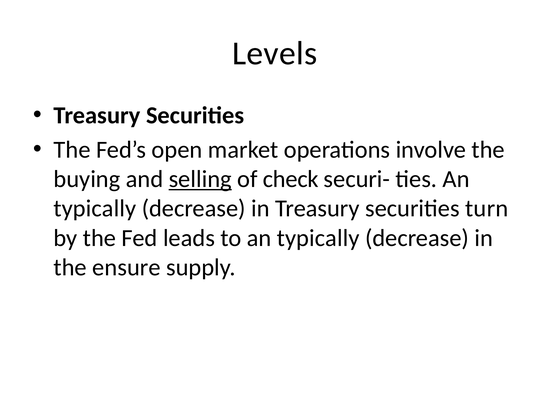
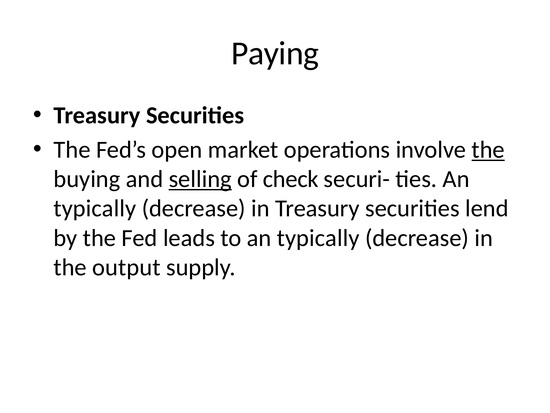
Levels: Levels -> Paying
the at (488, 150) underline: none -> present
turn: turn -> lend
ensure: ensure -> output
